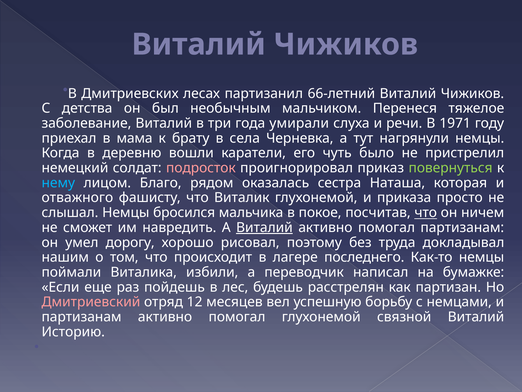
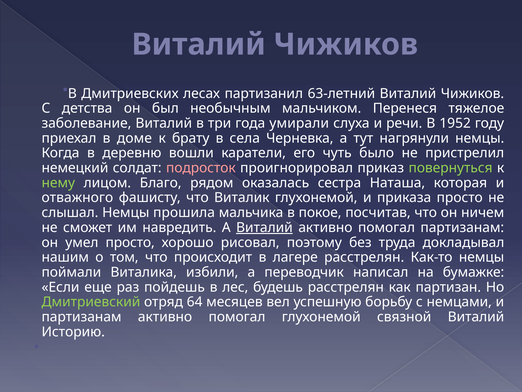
66-летний: 66-летний -> 63-летний
1971: 1971 -> 1952
мама: мама -> доме
нему colour: light blue -> light green
бросился: бросился -> прошила
что at (426, 212) underline: present -> none
умел дорогу: дорогу -> просто
лагере последнего: последнего -> расстрелян
Дмитриевский colour: pink -> light green
12: 12 -> 64
